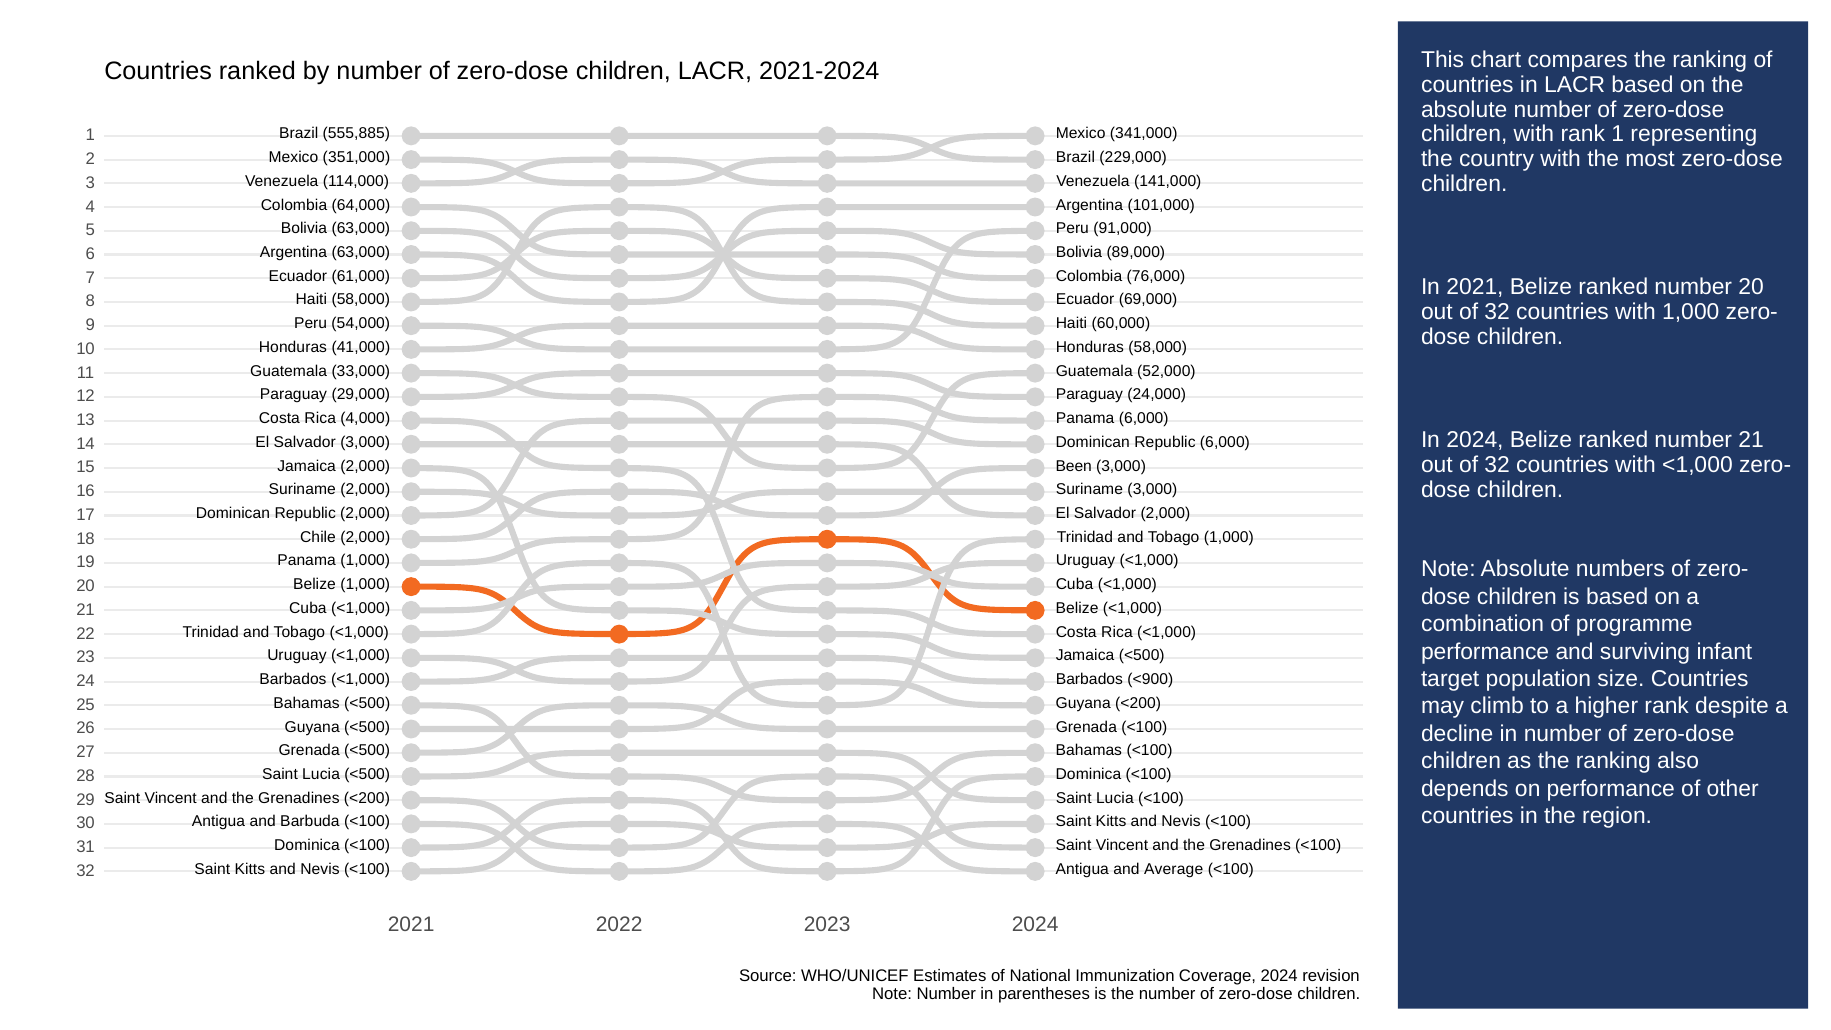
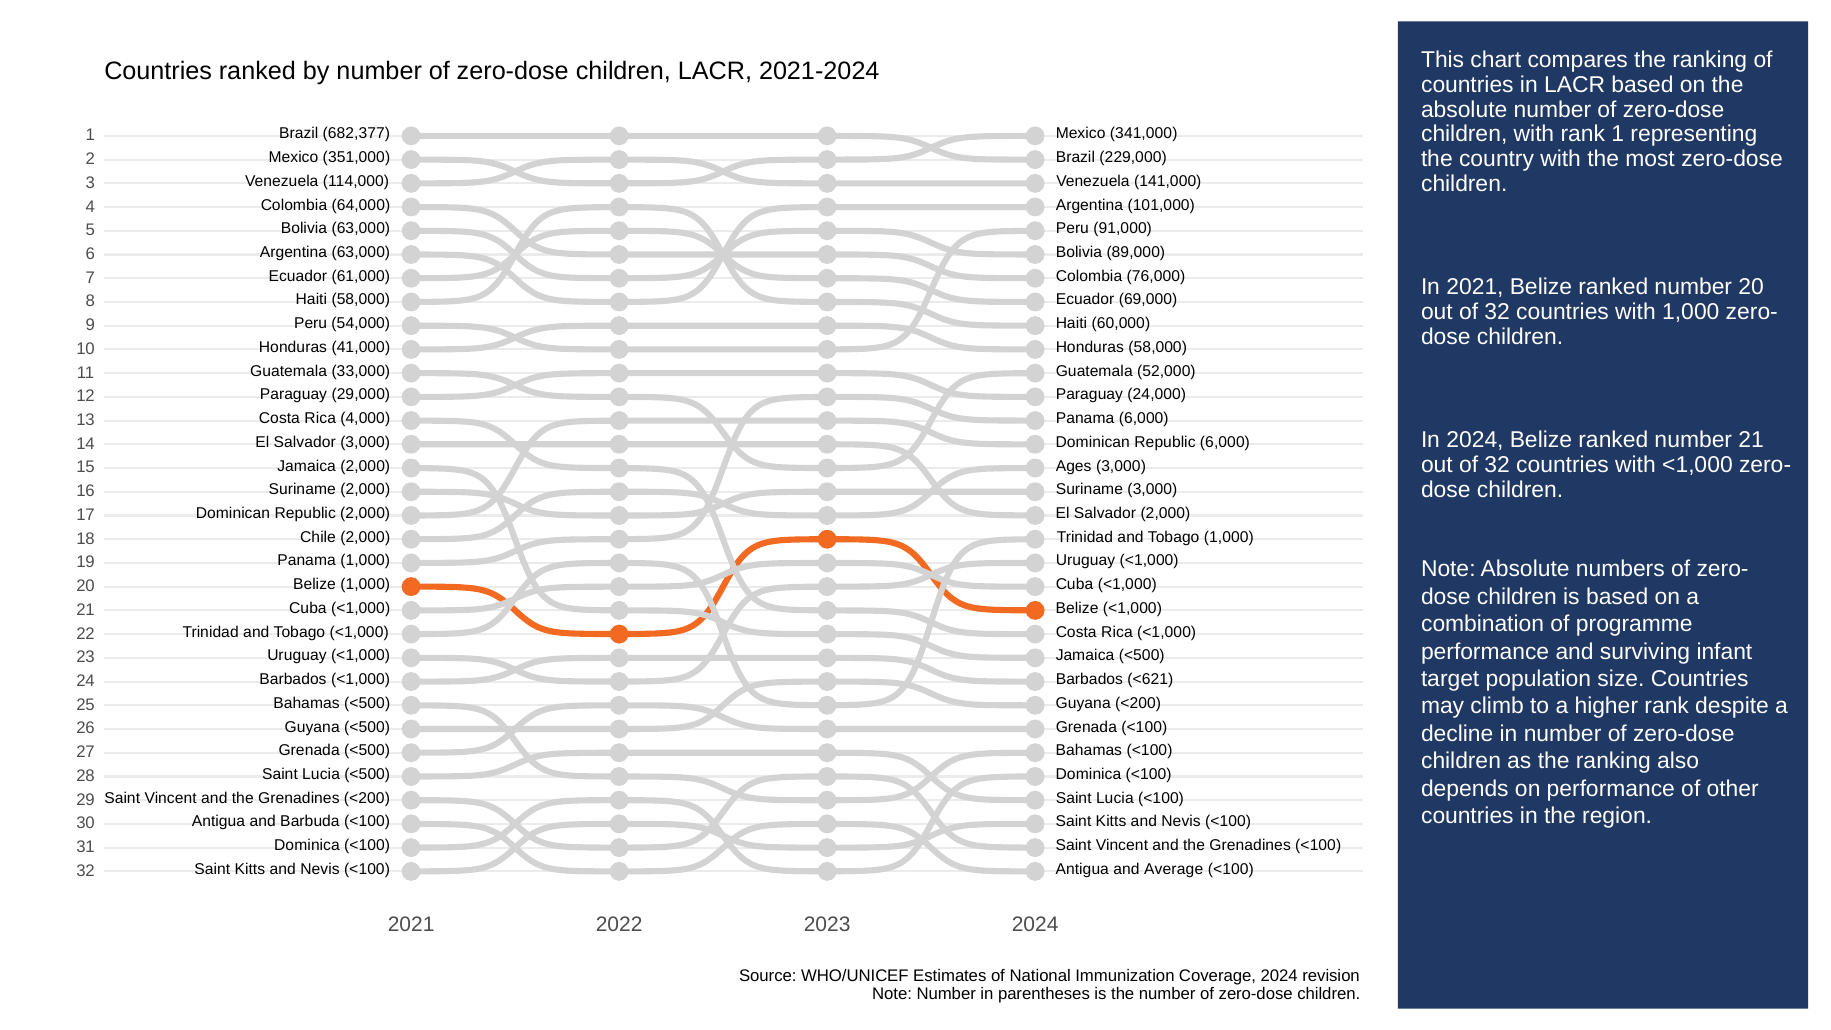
555,885: 555,885 -> 682,377
Been: Been -> Ages
<900: <900 -> <621
